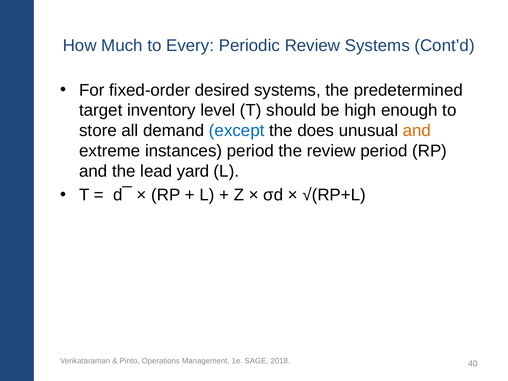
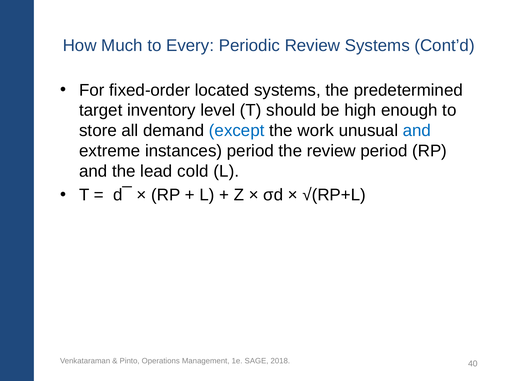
desired: desired -> located
does: does -> work
and at (417, 131) colour: orange -> blue
yard: yard -> cold
